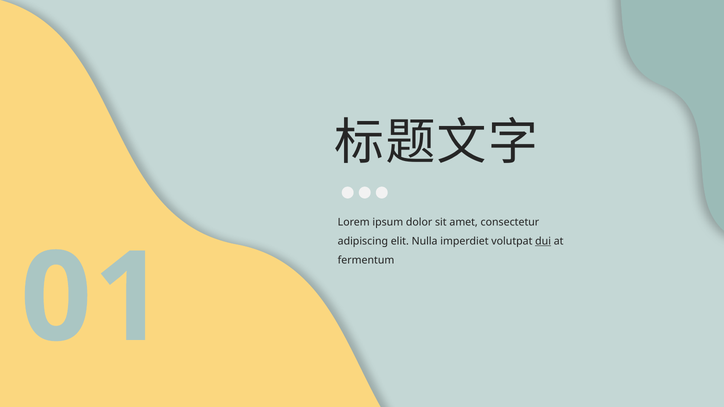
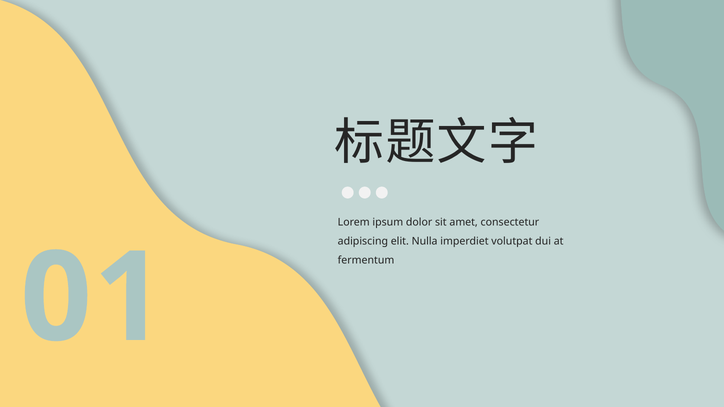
dui underline: present -> none
